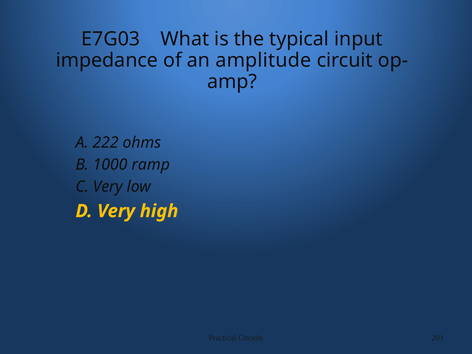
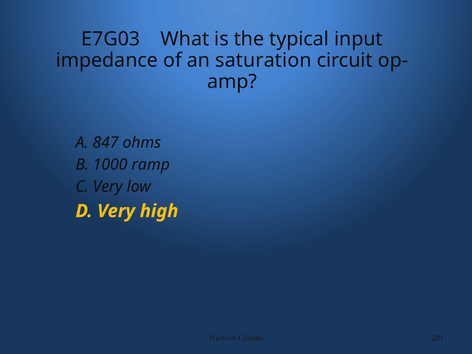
amplitude: amplitude -> saturation
222: 222 -> 847
